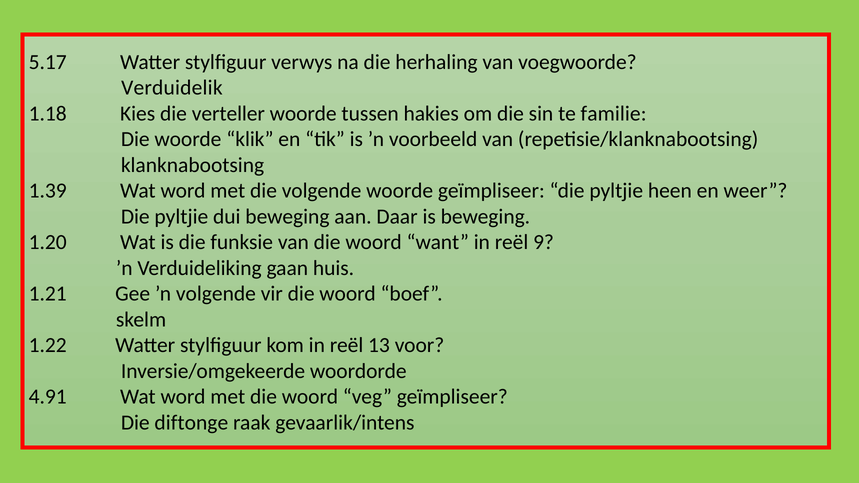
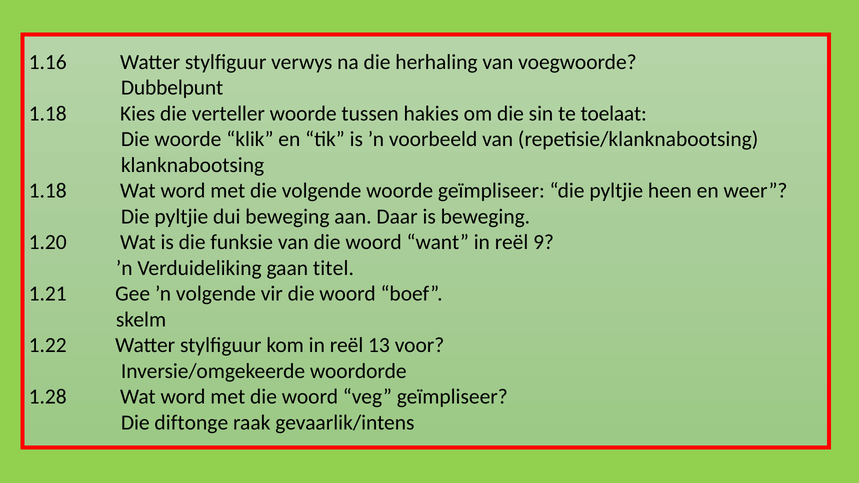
5.17: 5.17 -> 1.16
Verduidelik: Verduidelik -> Dubbelpunt
familie: familie -> toelaat
1.39 at (48, 191): 1.39 -> 1.18
huis: huis -> titel
4.91: 4.91 -> 1.28
